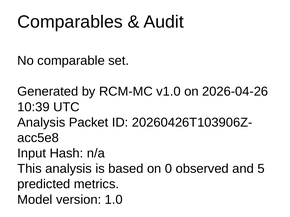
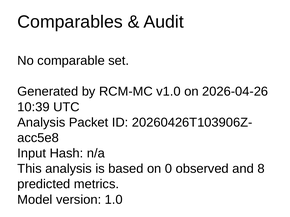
5: 5 -> 8
